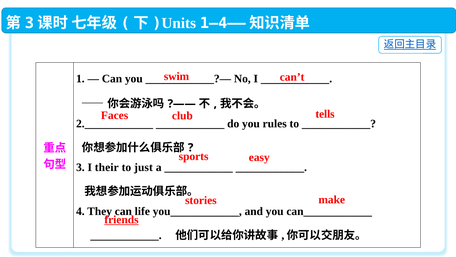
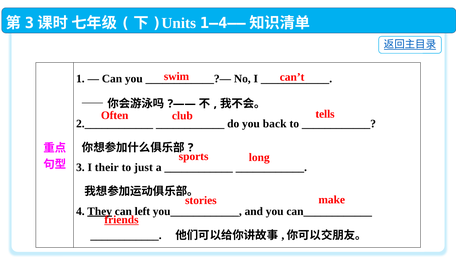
Faces: Faces -> Often
rules: rules -> back
easy: easy -> long
They underline: none -> present
life: life -> left
